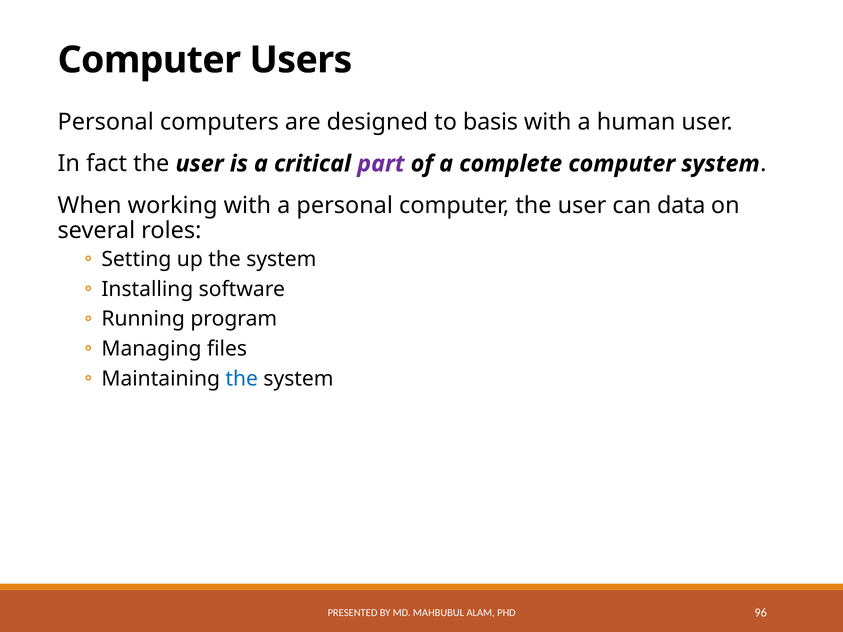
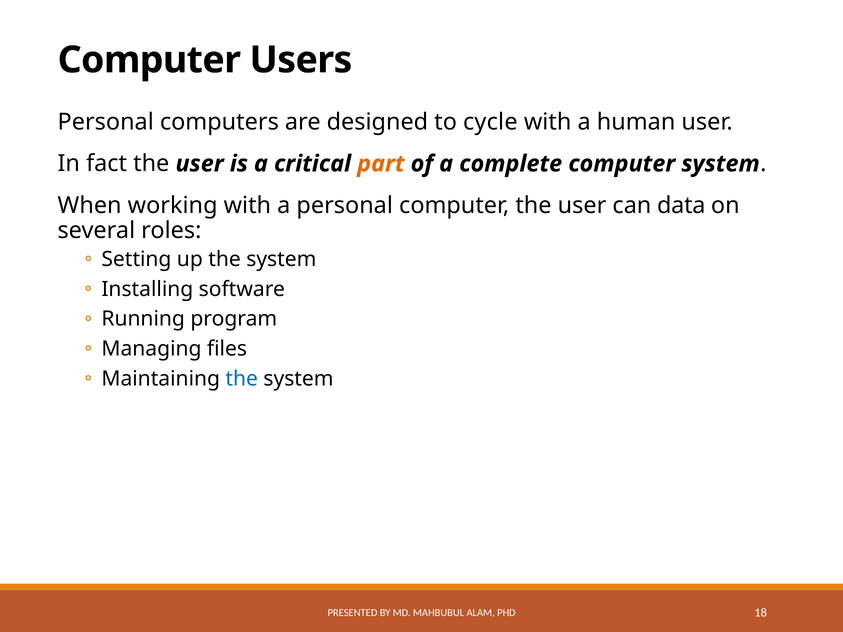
basis: basis -> cycle
part colour: purple -> orange
96: 96 -> 18
